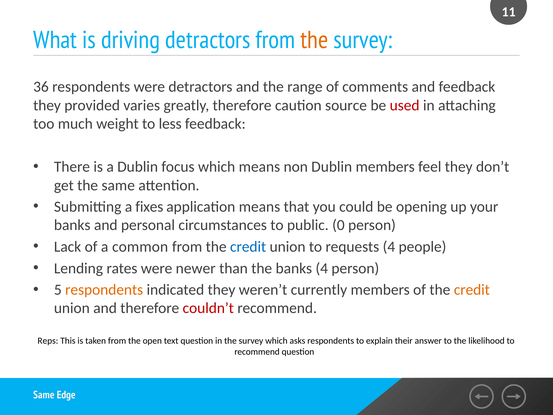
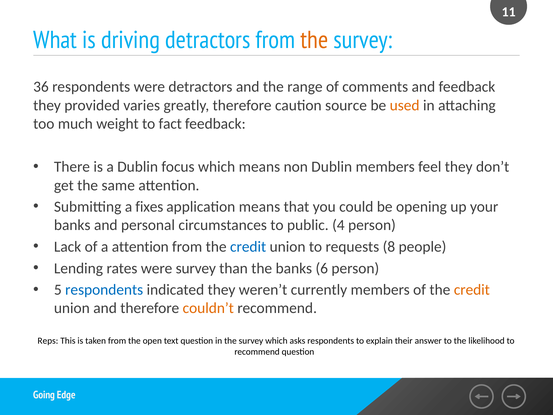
used colour: red -> orange
less: less -> fact
0: 0 -> 4
a common: common -> attention
requests 4: 4 -> 8
were newer: newer -> survey
banks 4: 4 -> 6
respondents at (104, 290) colour: orange -> blue
couldn’t colour: red -> orange
Same at (44, 395): Same -> Going
